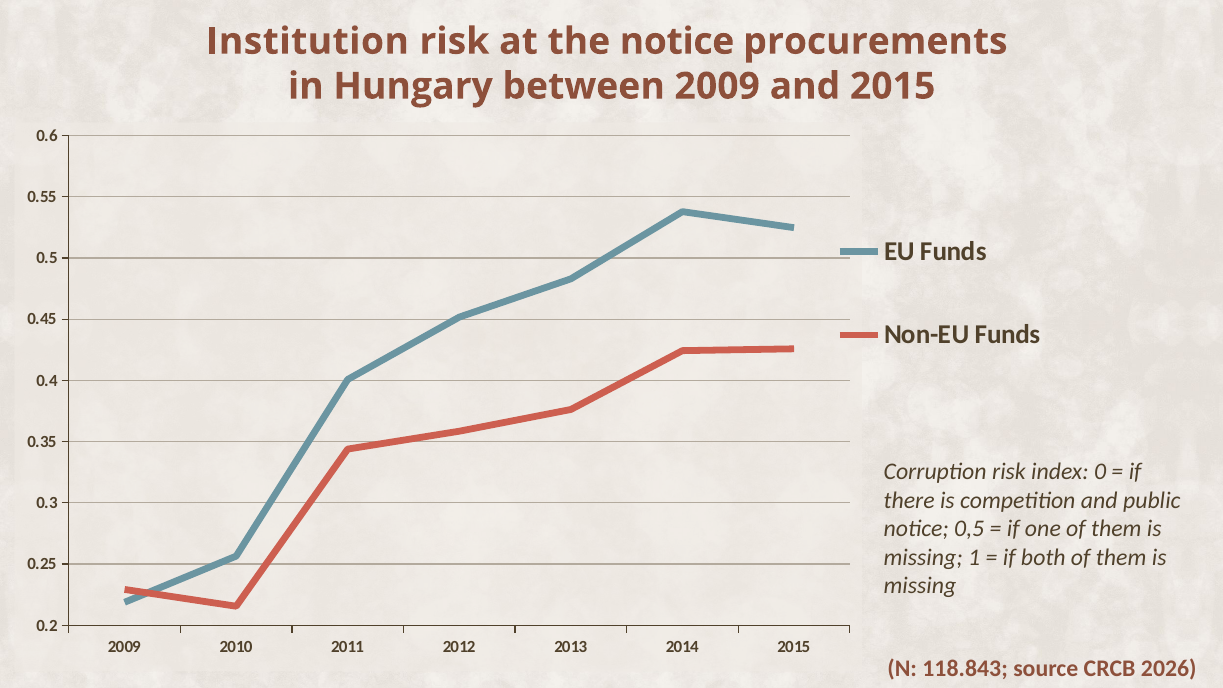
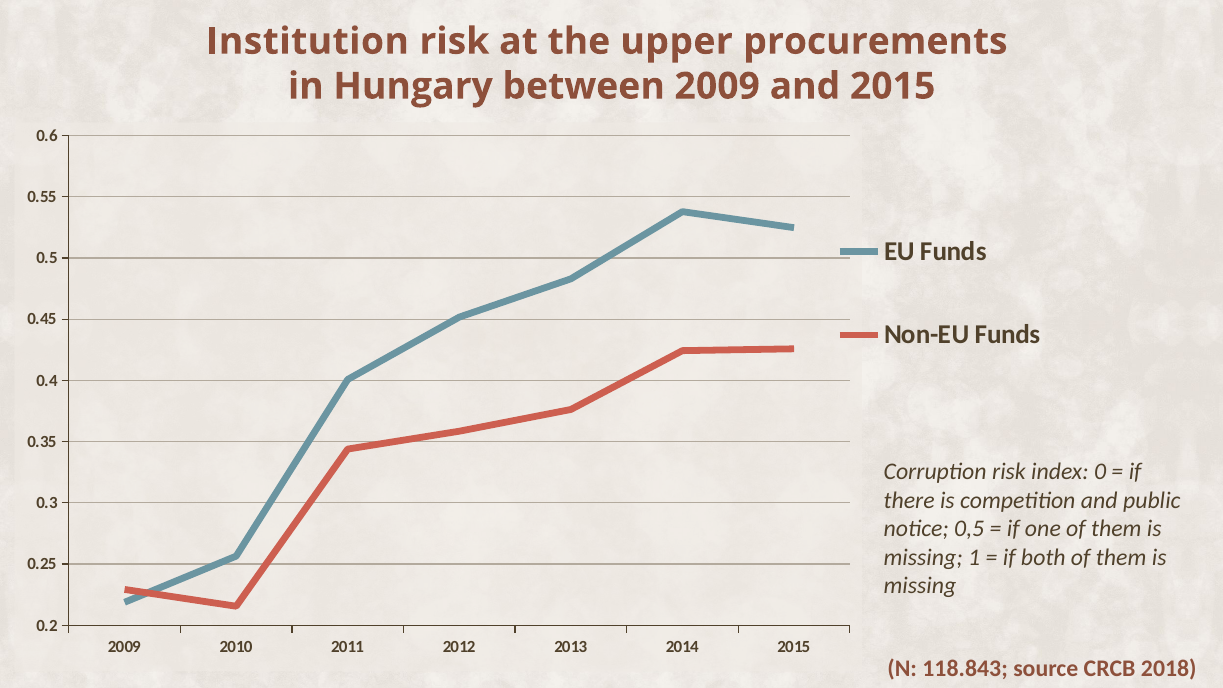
the notice: notice -> upper
2026: 2026 -> 2018
